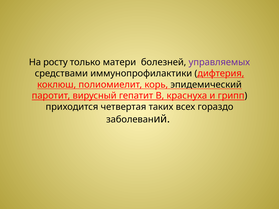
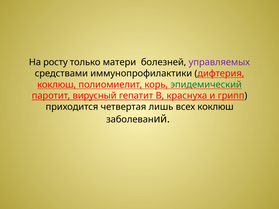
эпидемический colour: black -> green
таких: таких -> лишь
всех гораздо: гораздо -> коклюш
